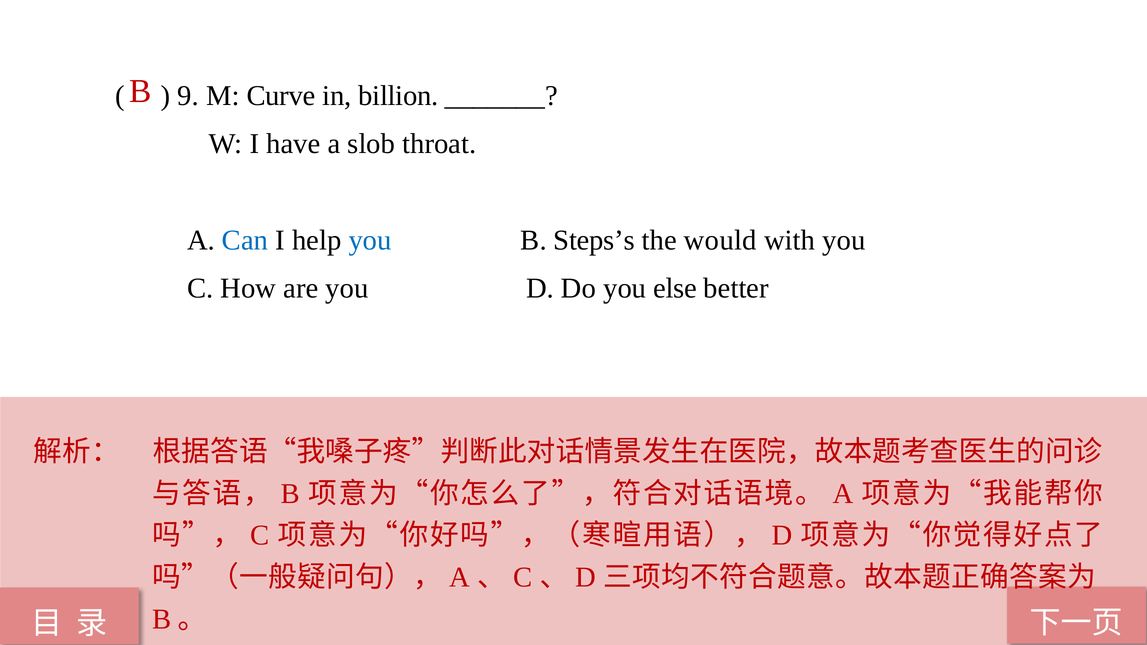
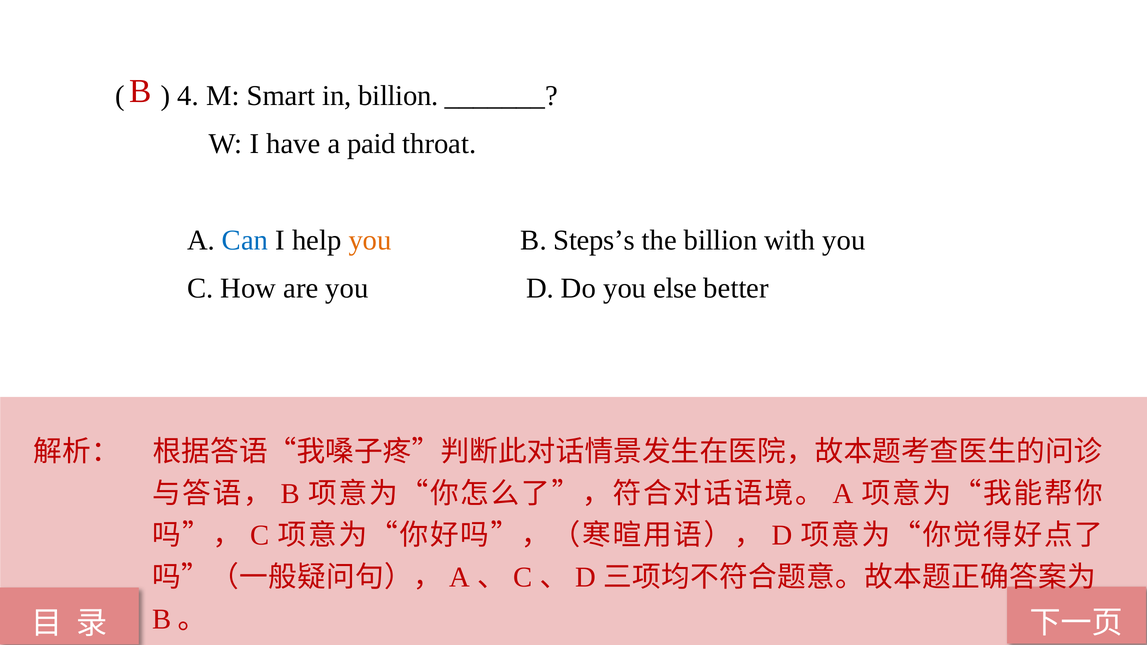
9: 9 -> 4
Curve: Curve -> Smart
slob: slob -> paid
you at (370, 240) colour: blue -> orange
the would: would -> billion
